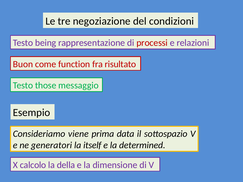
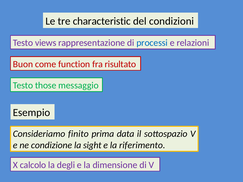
negoziazione: negoziazione -> characteristic
being: being -> views
processi colour: red -> blue
viene: viene -> finito
generatori: generatori -> condizione
itself: itself -> sight
determined: determined -> riferimento
della: della -> degli
